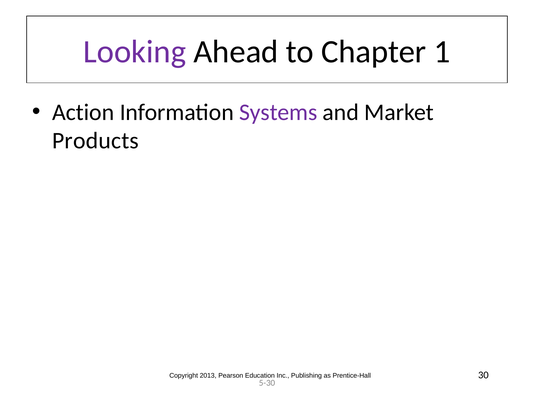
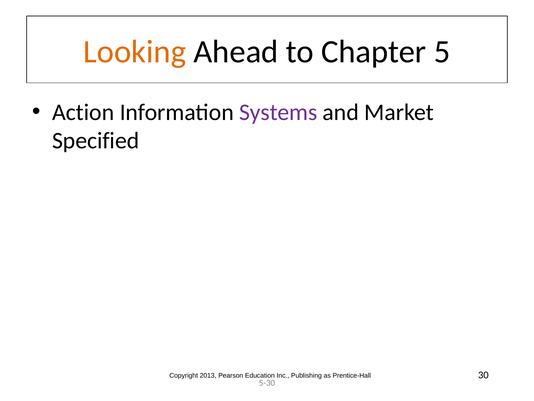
Looking colour: purple -> orange
1: 1 -> 5
Products: Products -> Specified
